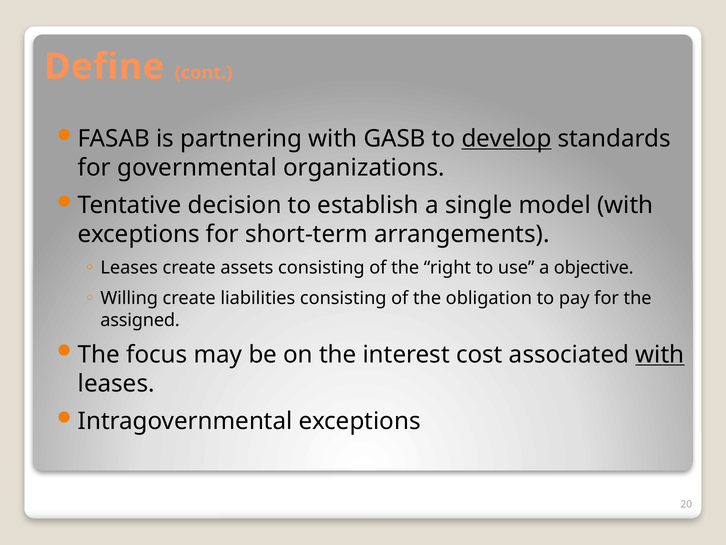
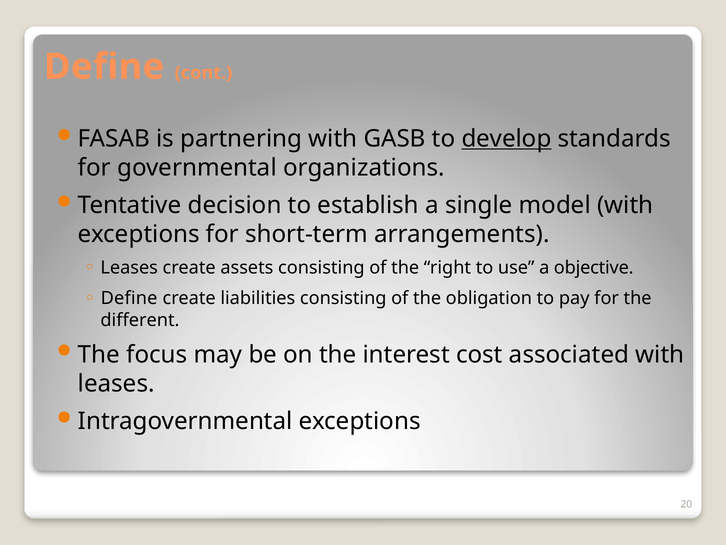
Willing at (129, 298): Willing -> Define
assigned: assigned -> different
with at (660, 354) underline: present -> none
